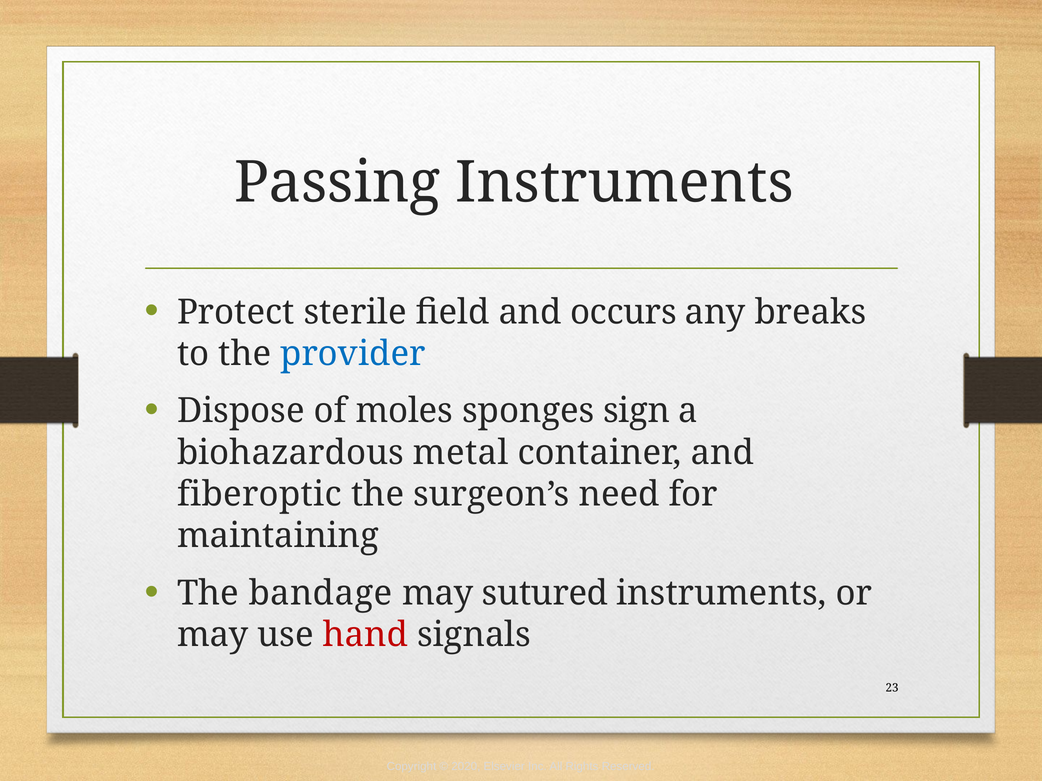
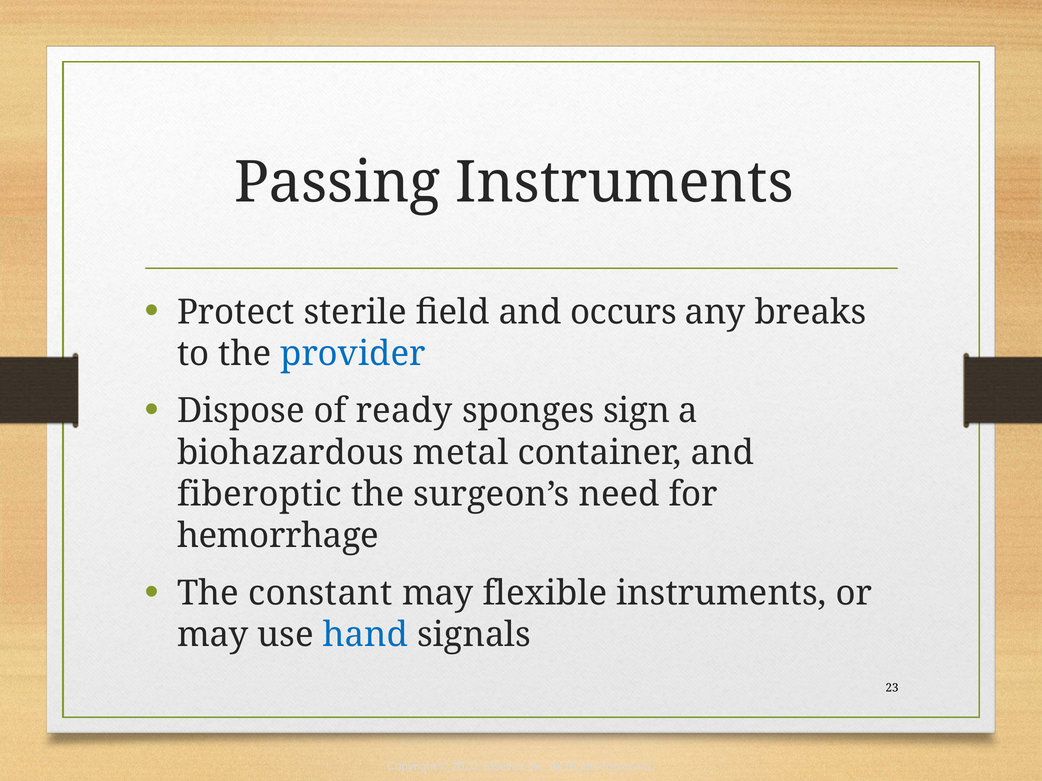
moles: moles -> ready
maintaining: maintaining -> hemorrhage
bandage: bandage -> constant
sutured: sutured -> flexible
hand colour: red -> blue
